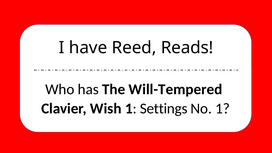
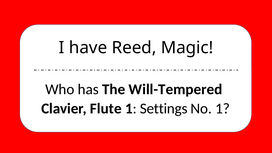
Reads: Reads -> Magic
Wish: Wish -> Flute
